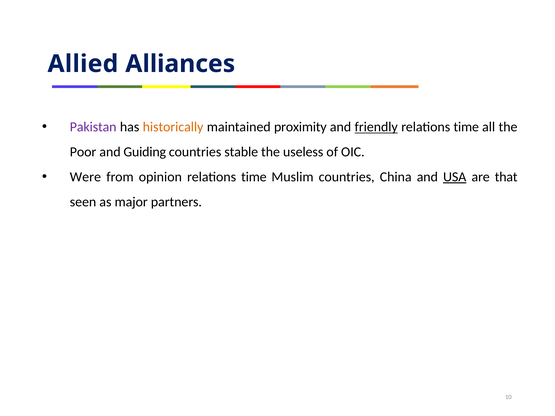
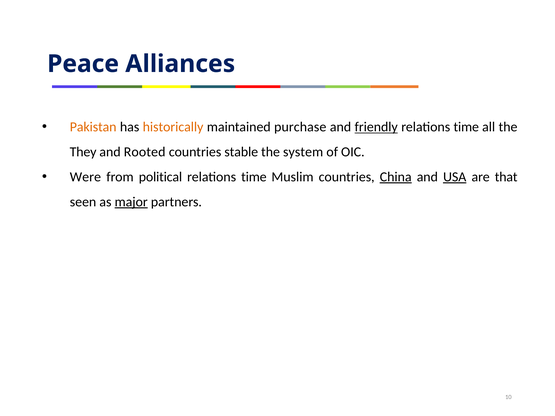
Allied: Allied -> Peace
Pakistan colour: purple -> orange
proximity: proximity -> purchase
Poor: Poor -> They
Guiding: Guiding -> Rooted
useless: useless -> system
opinion: opinion -> political
China underline: none -> present
major underline: none -> present
